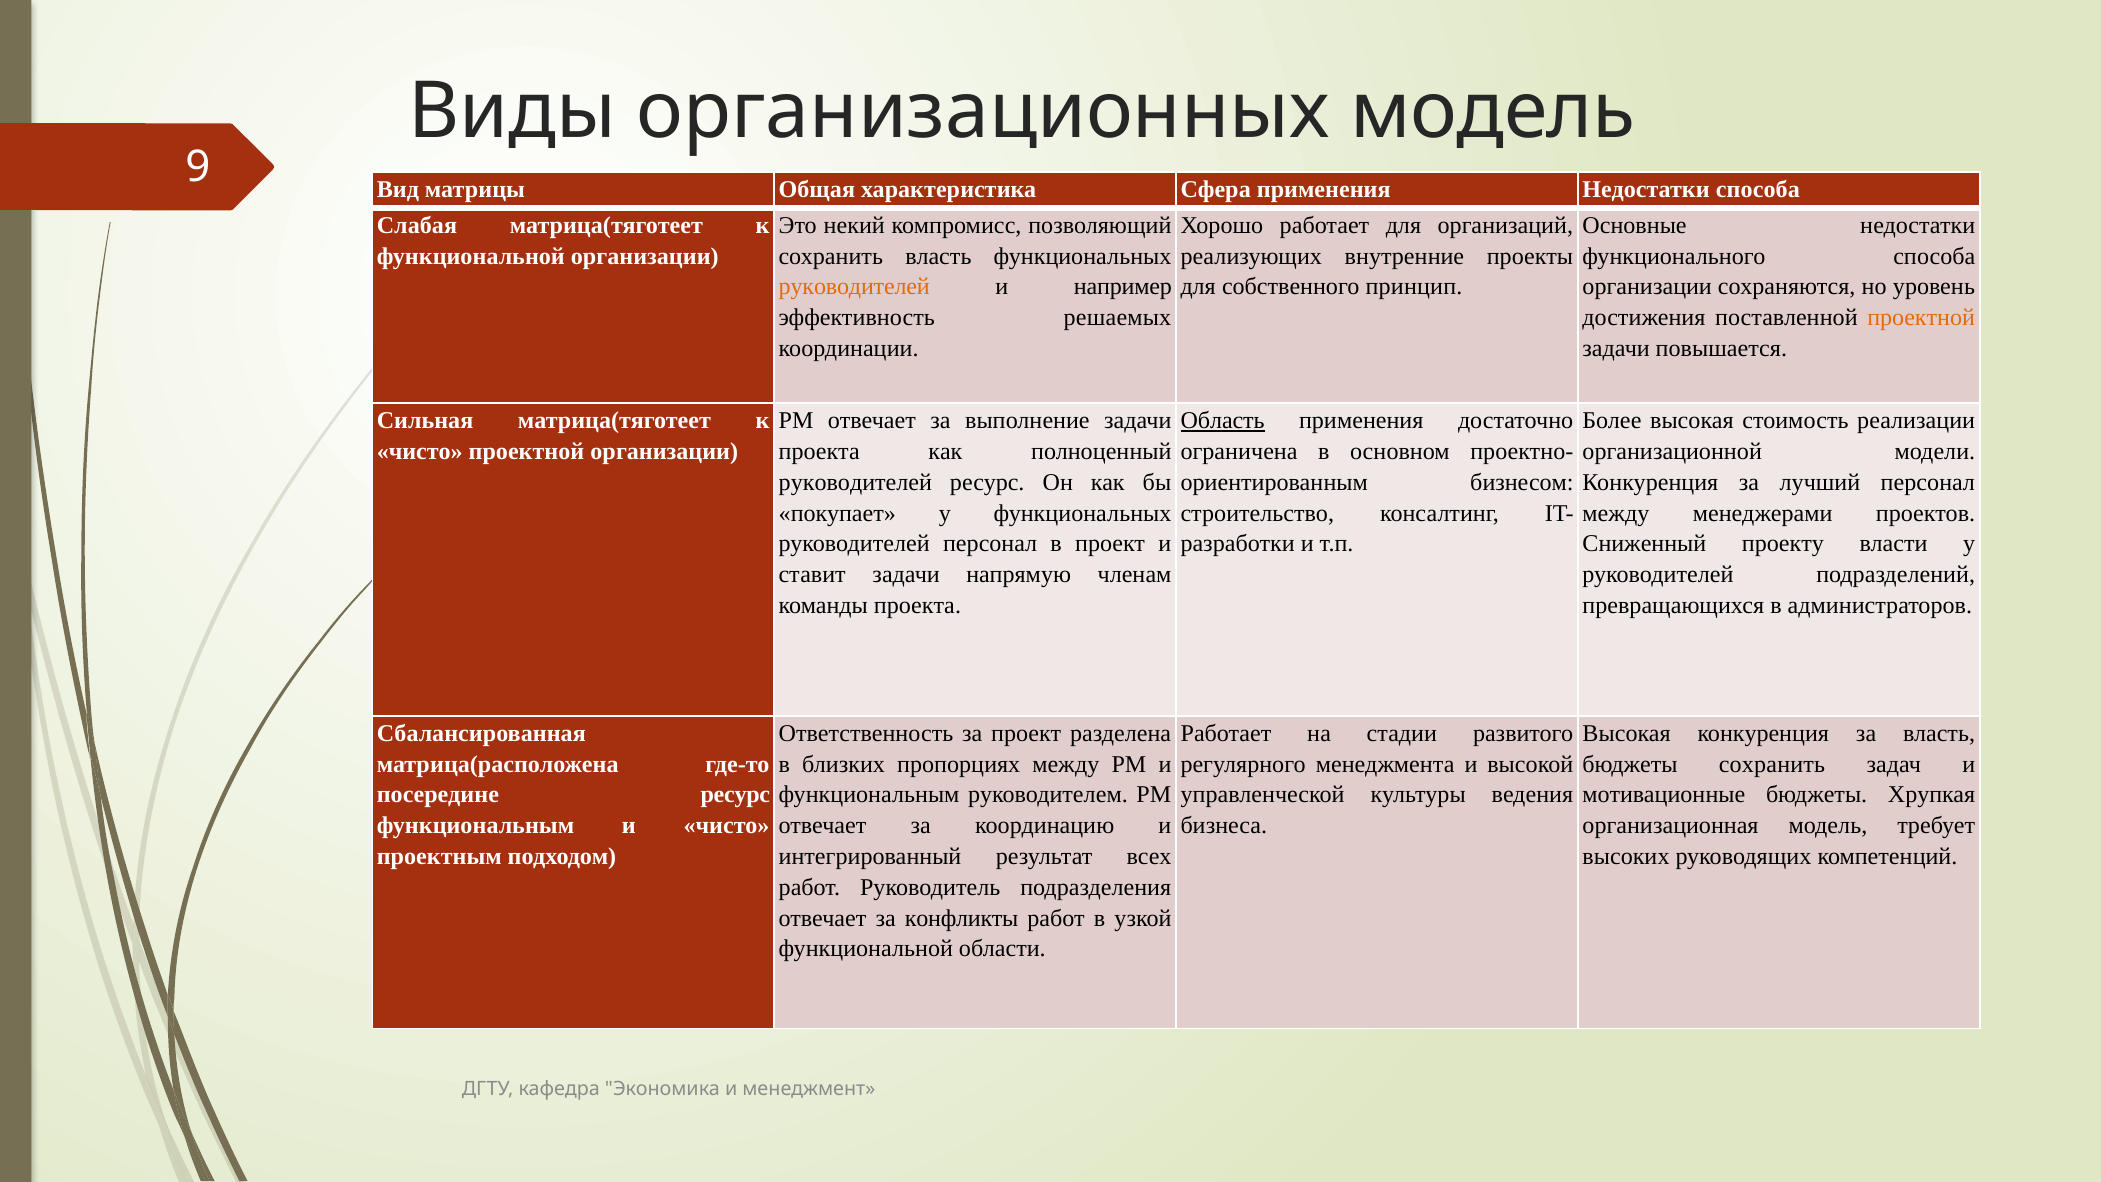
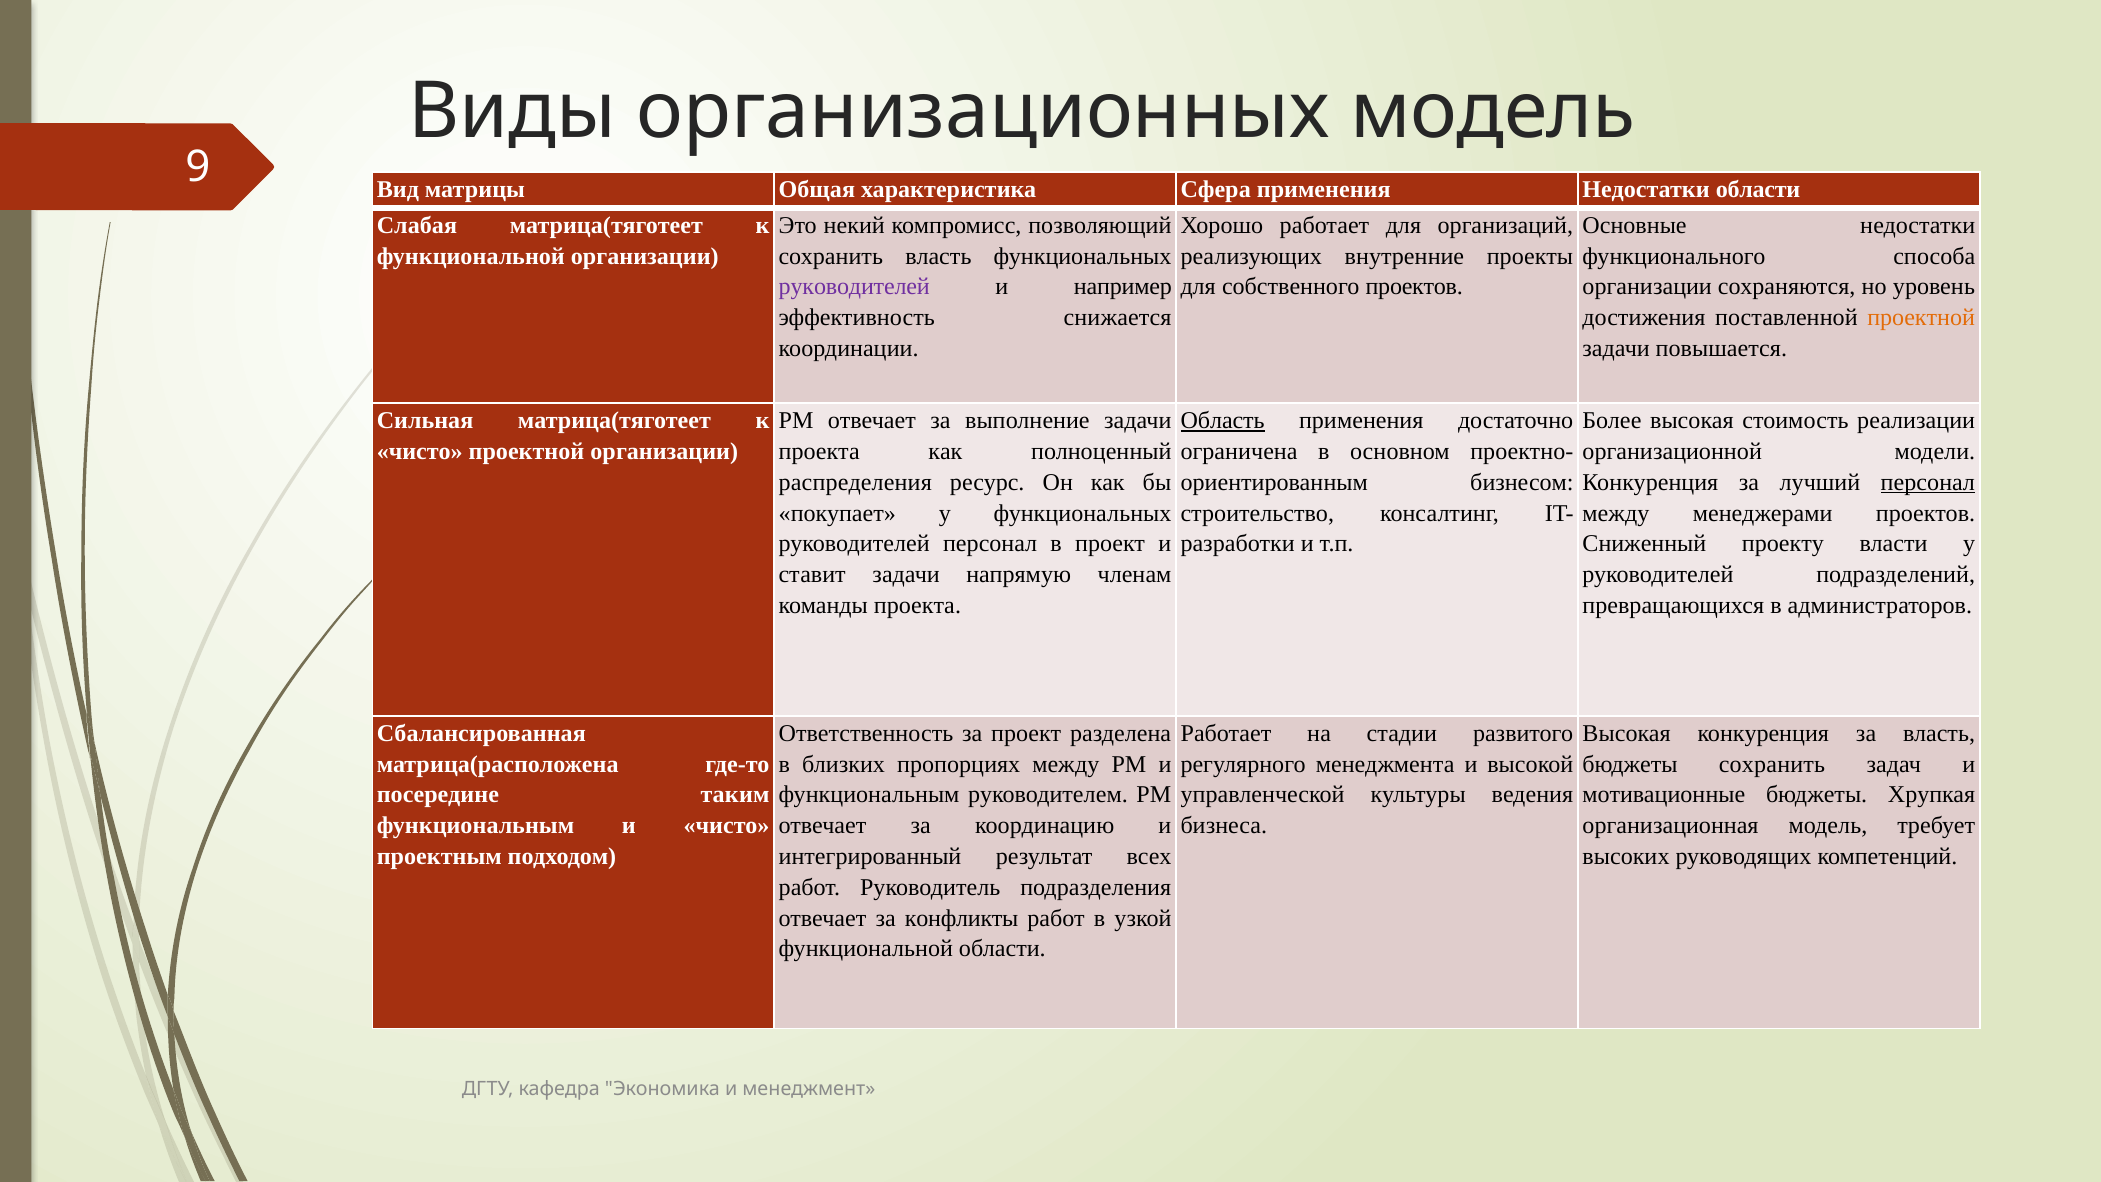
Недостатки способа: способа -> области
руководителей at (854, 287) colour: orange -> purple
собственного принцип: принцип -> проектов
решаемых: решаемых -> снижается
руководителей at (855, 482): руководителей -> распределения
персонал at (1928, 482) underline: none -> present
посередине ресурс: ресурс -> таким
